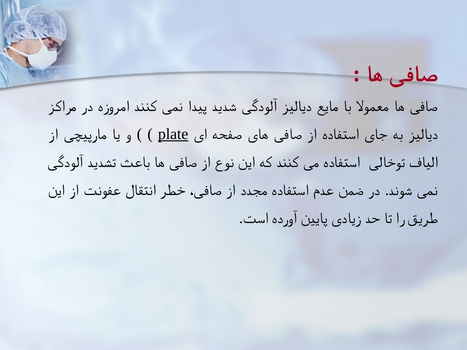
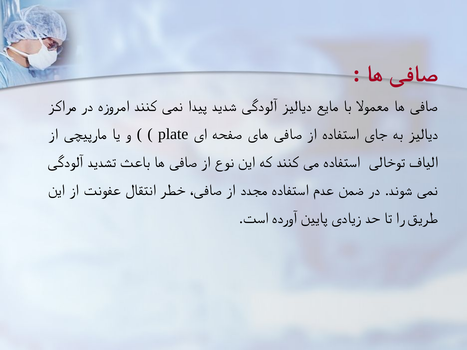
plate underline: present -> none
